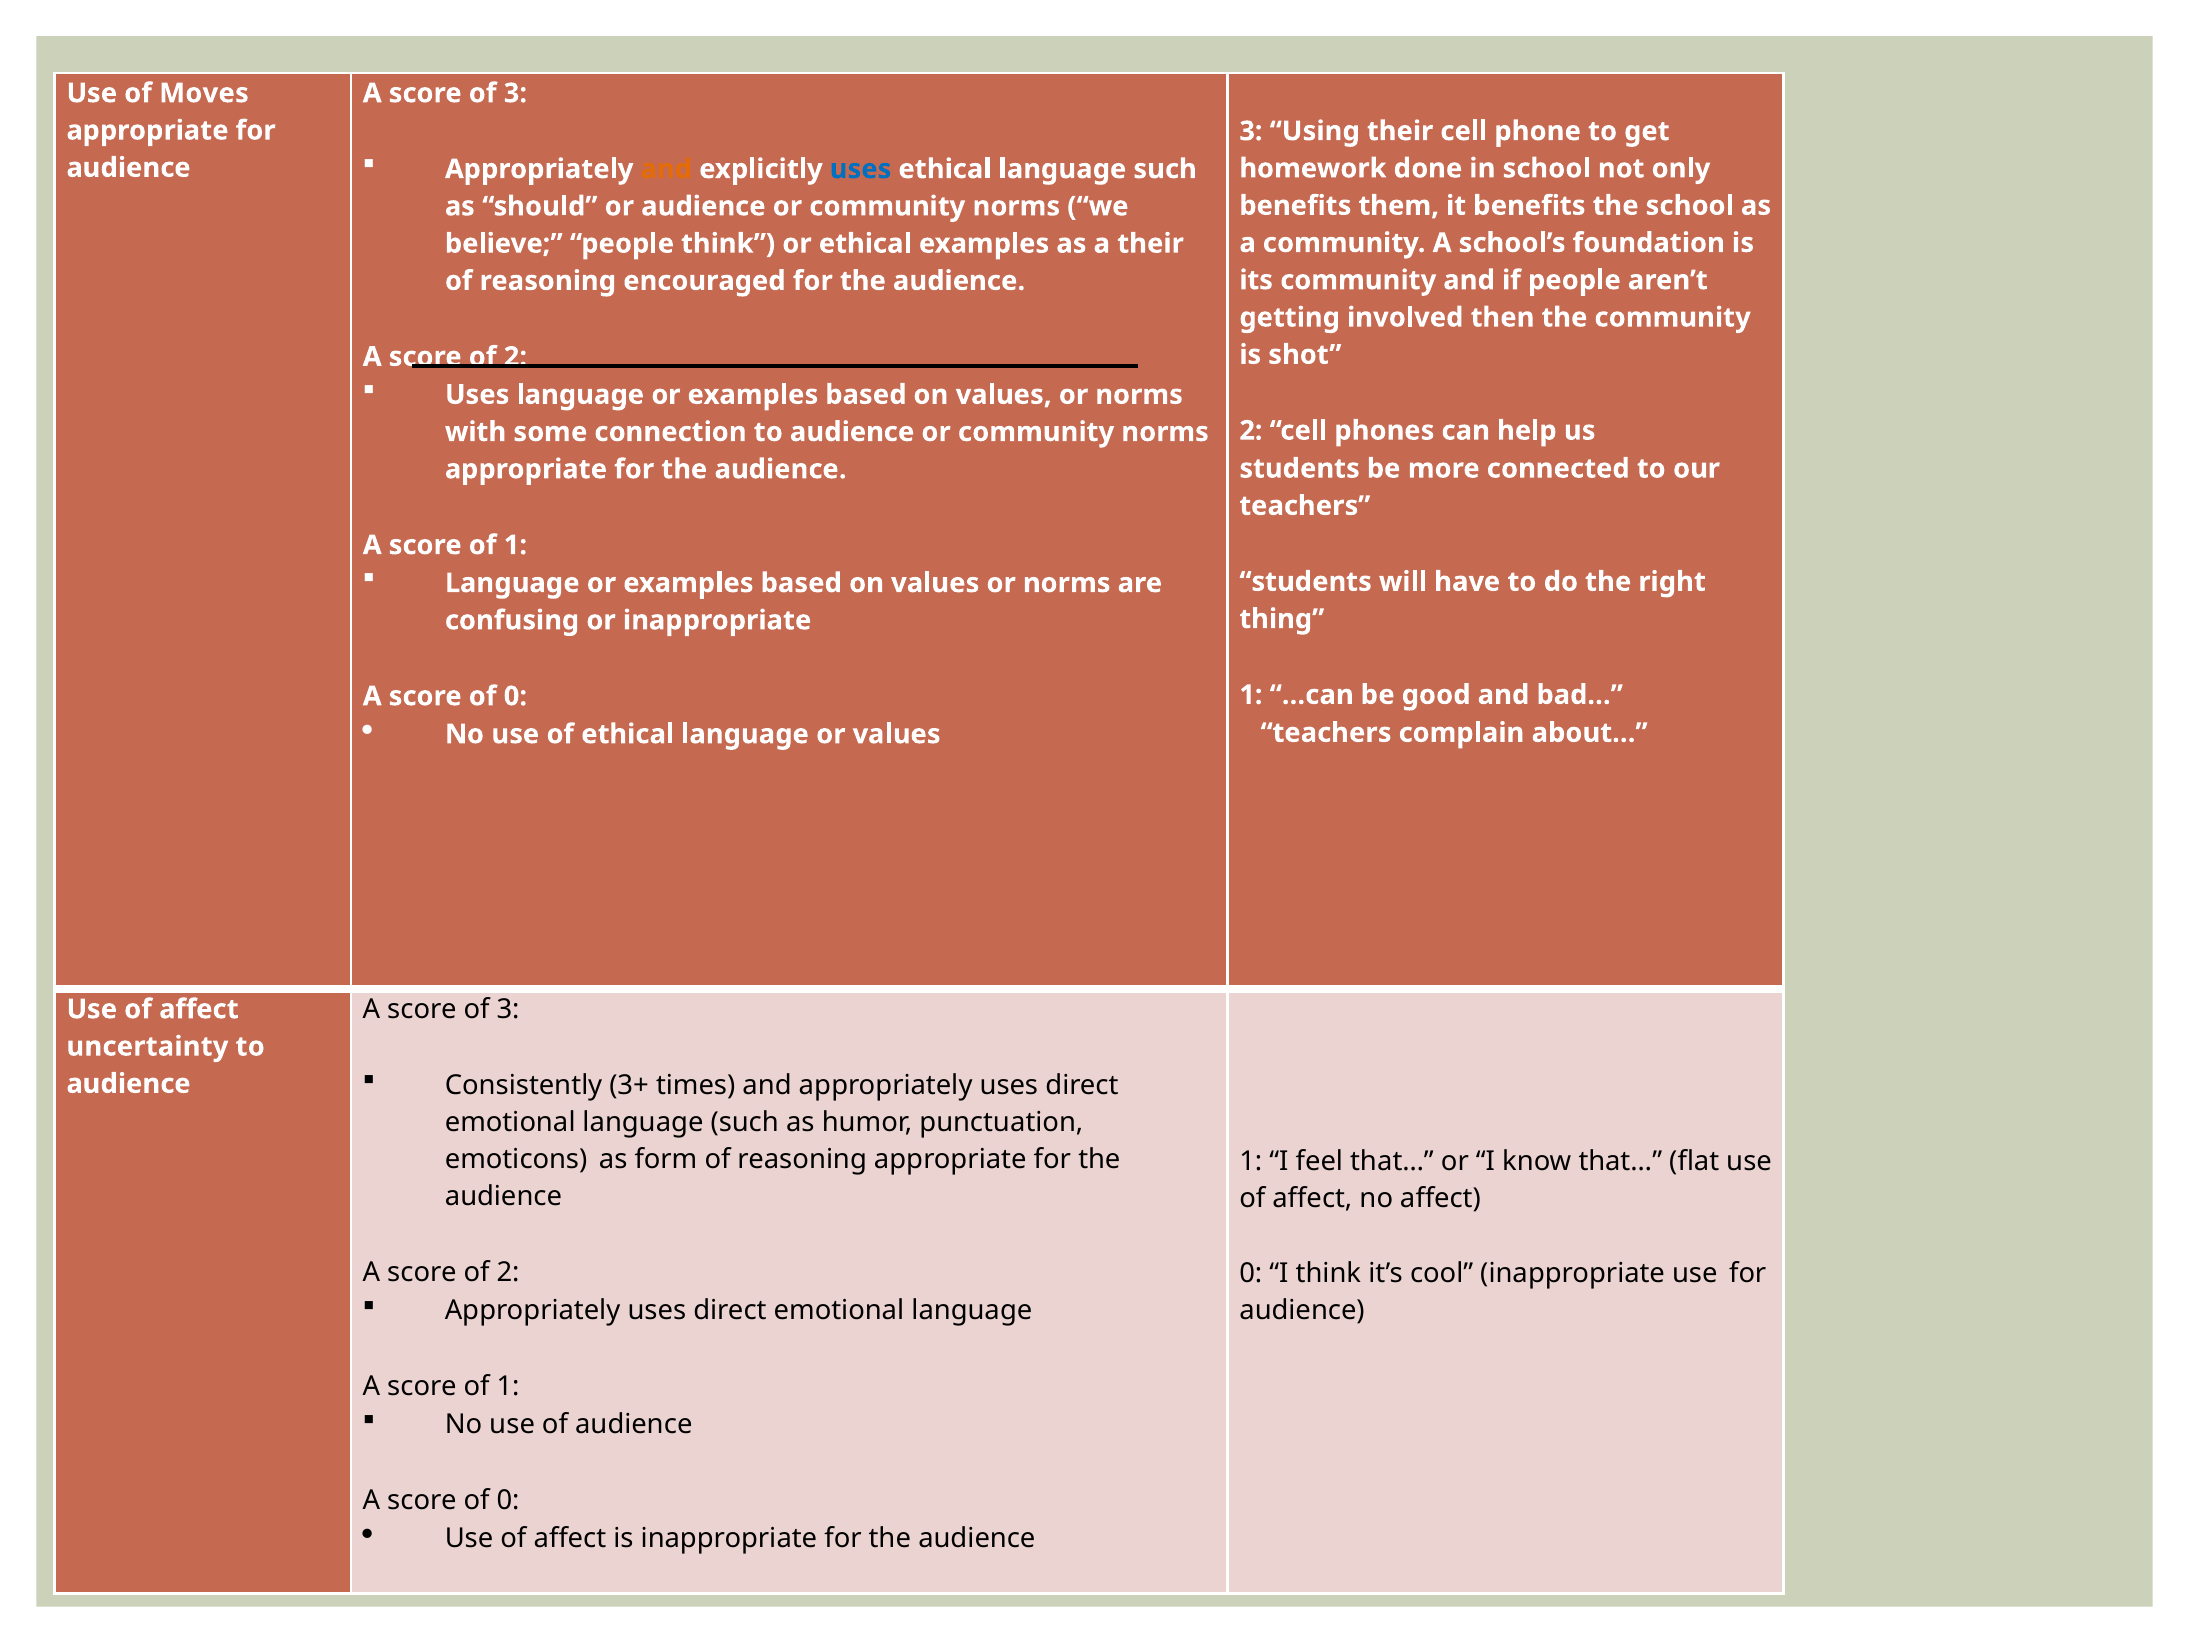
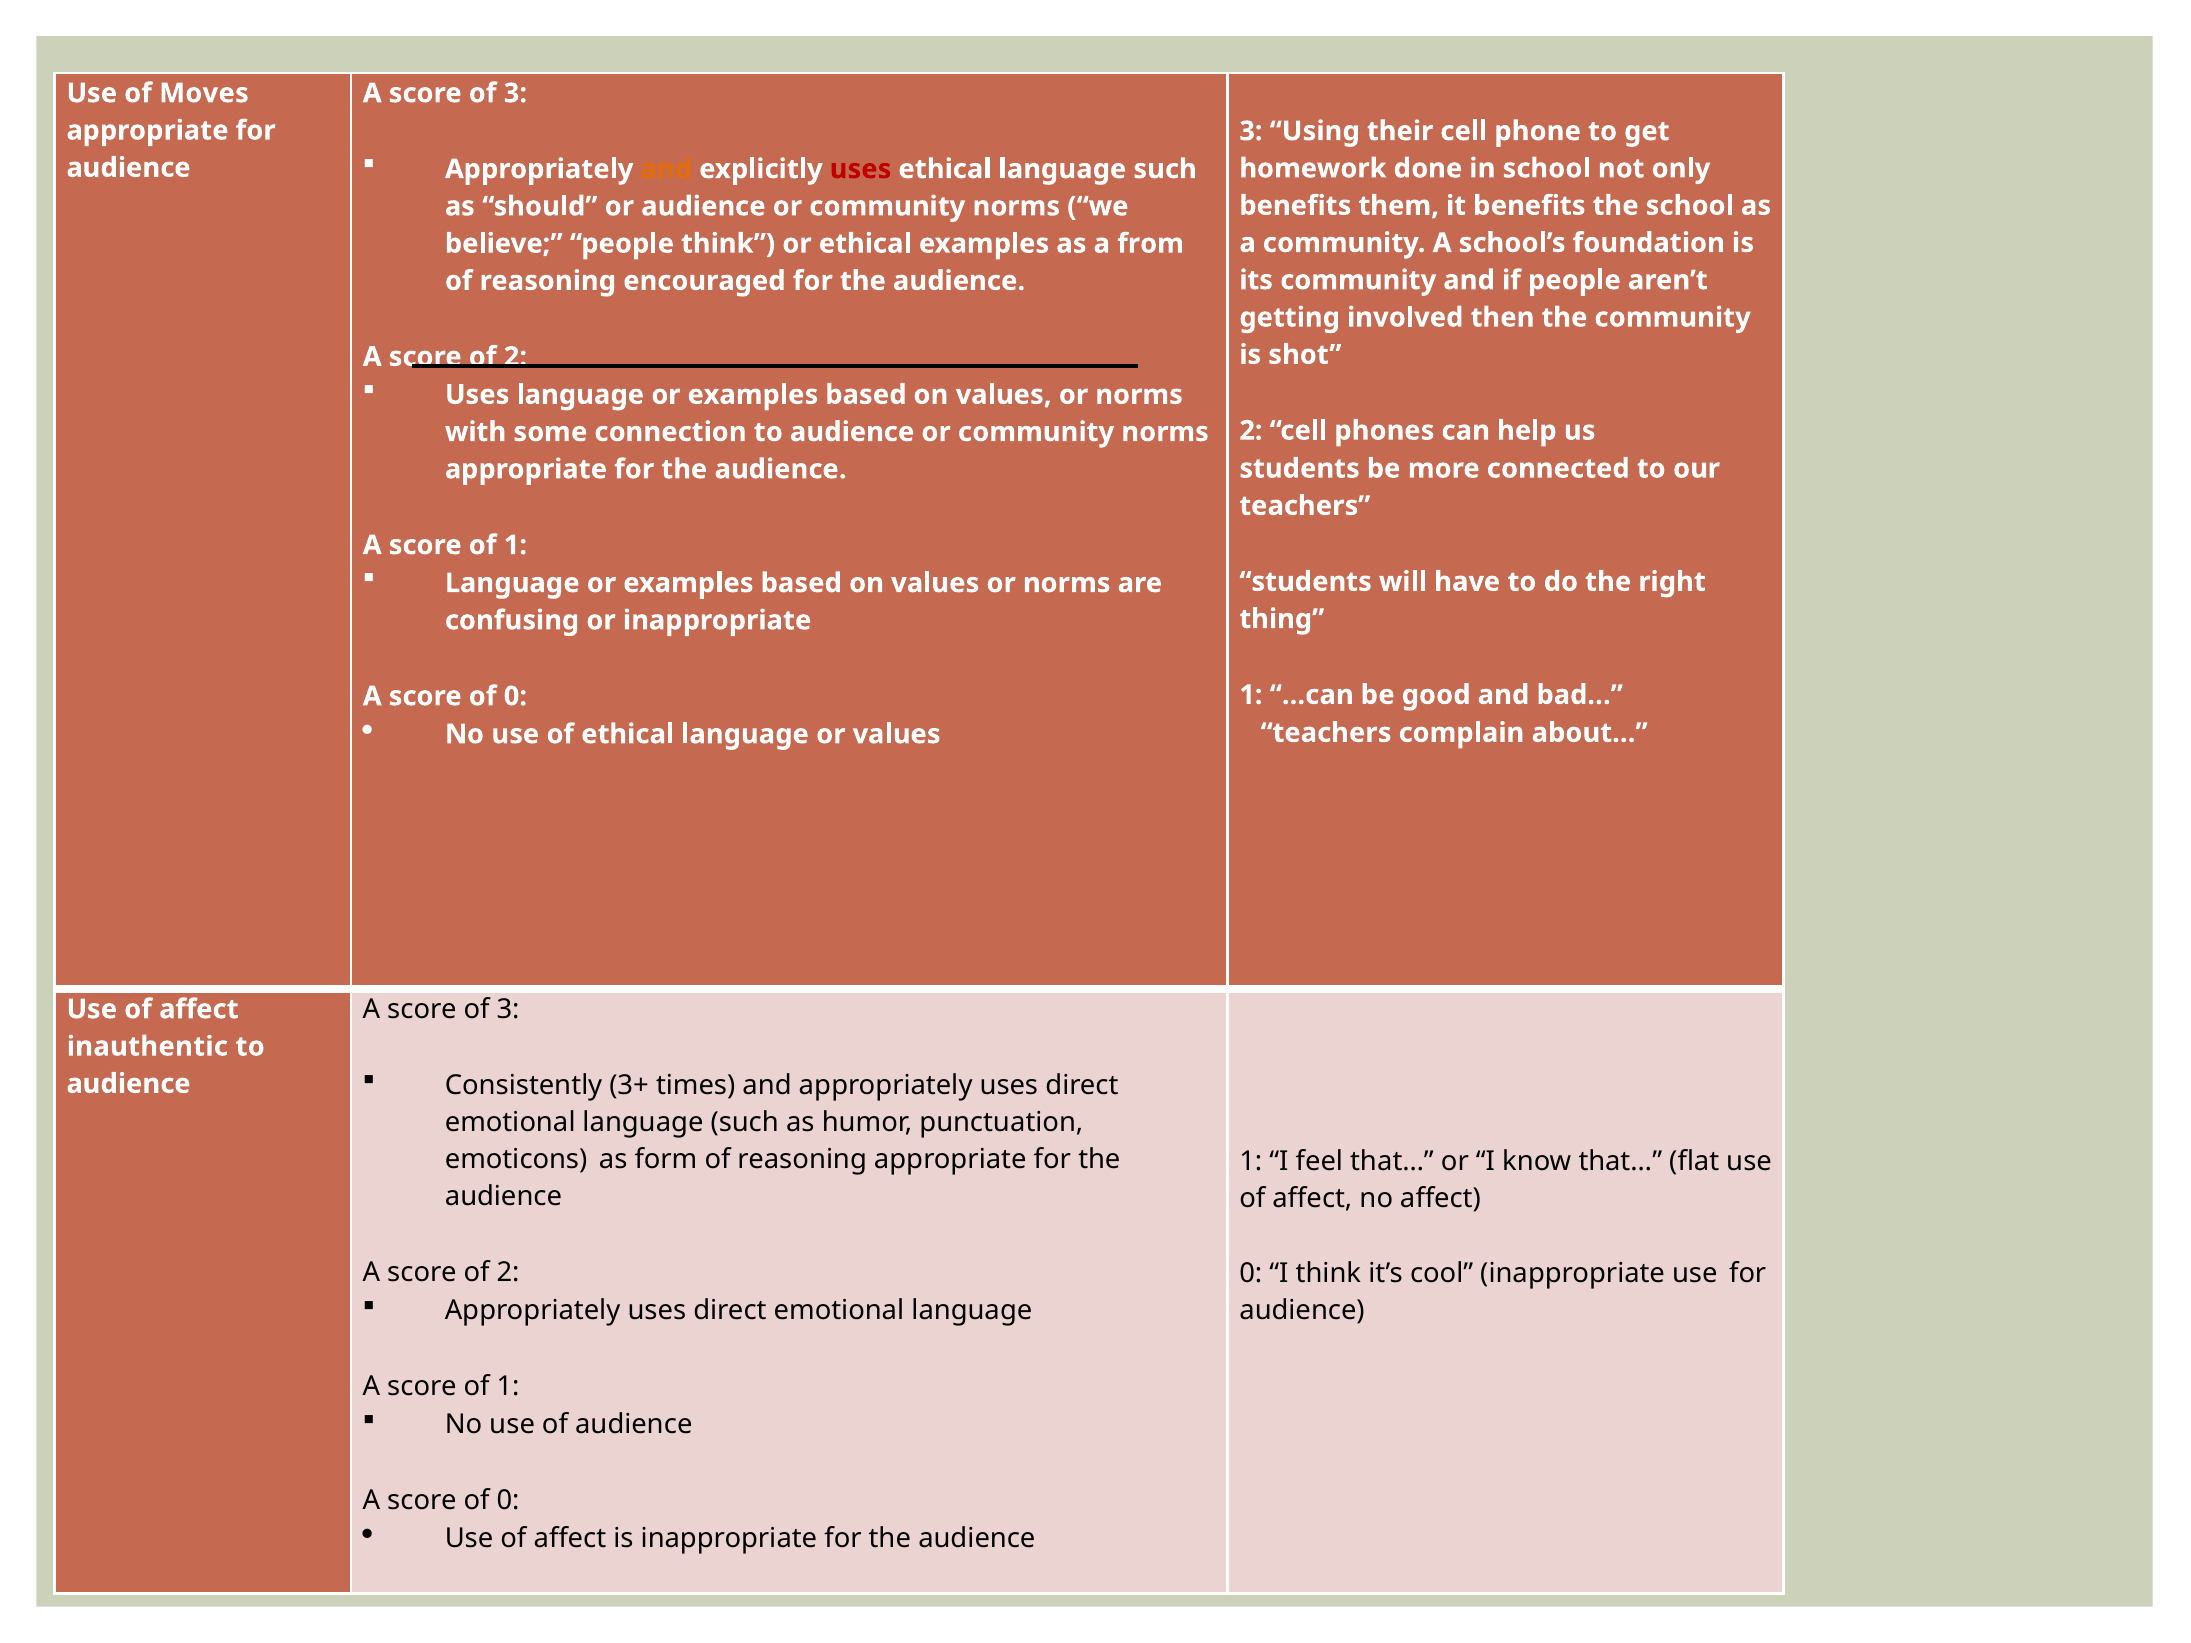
uses at (861, 169) colour: blue -> red
a their: their -> from
uncertainty: uncertainty -> inauthentic
